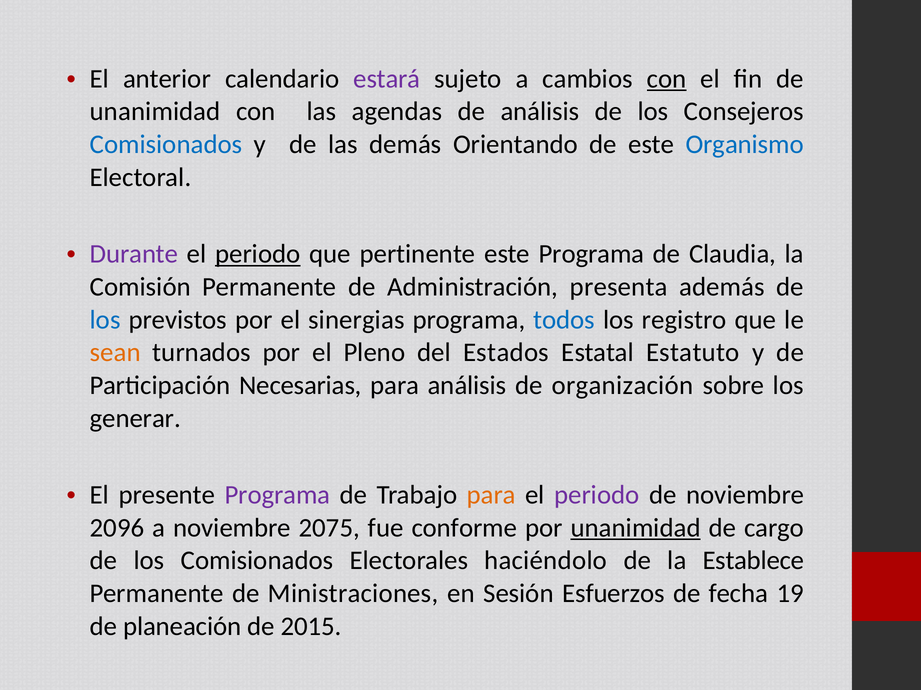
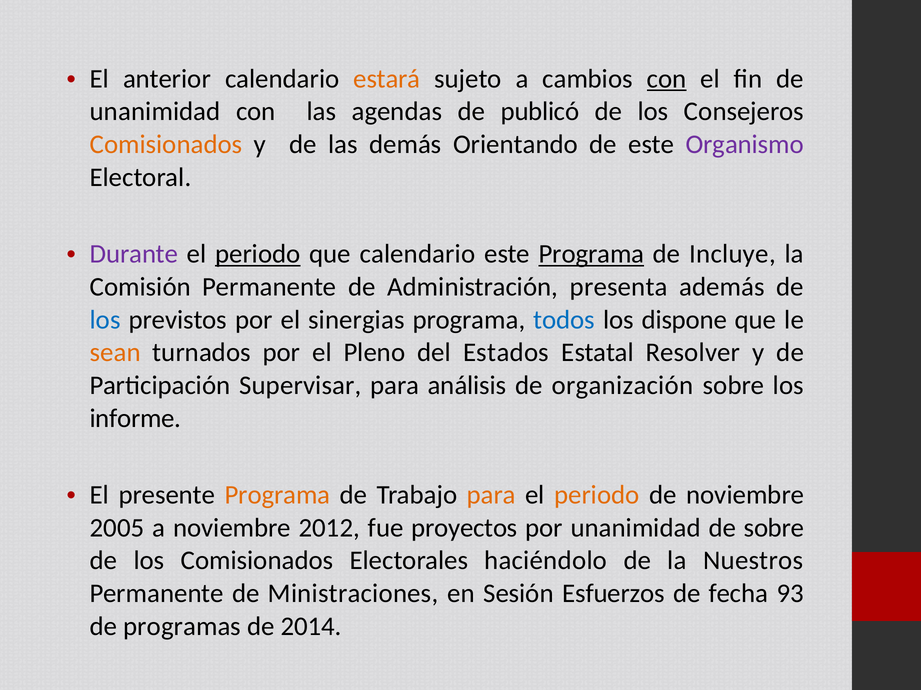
estará colour: purple -> orange
de análisis: análisis -> publicó
Comisionados at (166, 145) colour: blue -> orange
Organismo colour: blue -> purple
que pertinente: pertinente -> calendario
Programa at (591, 254) underline: none -> present
Claudia: Claudia -> Incluye
registro: registro -> dispone
Estatuto: Estatuto -> Resolver
Necesarias: Necesarias -> Supervisar
generar: generar -> informe
Programa at (277, 496) colour: purple -> orange
periodo at (597, 496) colour: purple -> orange
2096: 2096 -> 2005
2075: 2075 -> 2012
conforme: conforme -> proyectos
unanimidad at (636, 528) underline: present -> none
de cargo: cargo -> sobre
Establece: Establece -> Nuestros
19: 19 -> 93
planeación: planeación -> programas
2015: 2015 -> 2014
